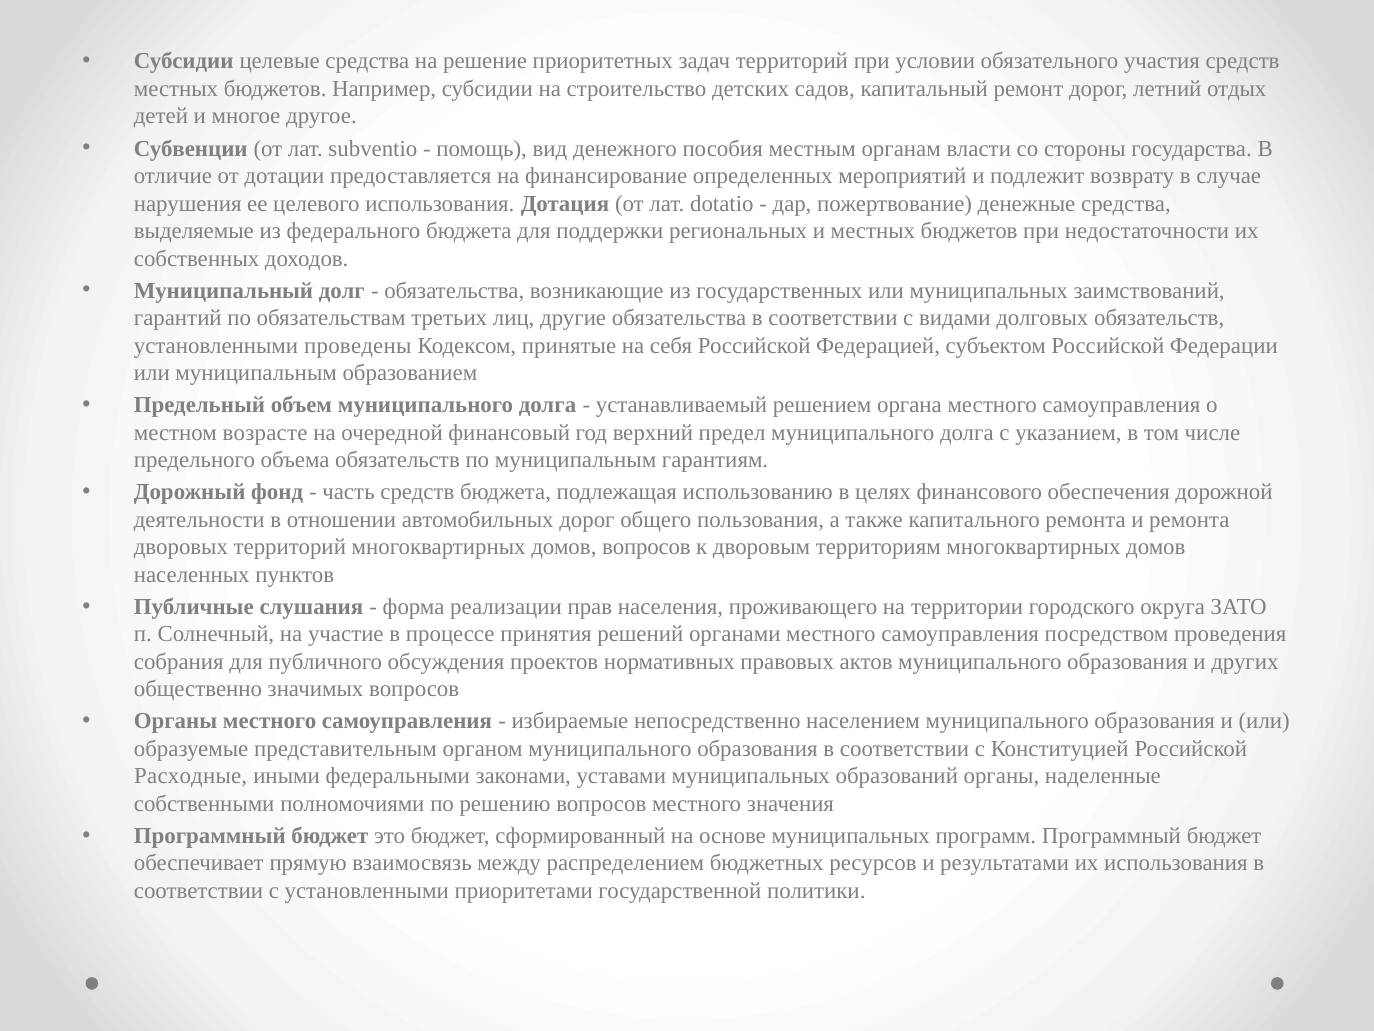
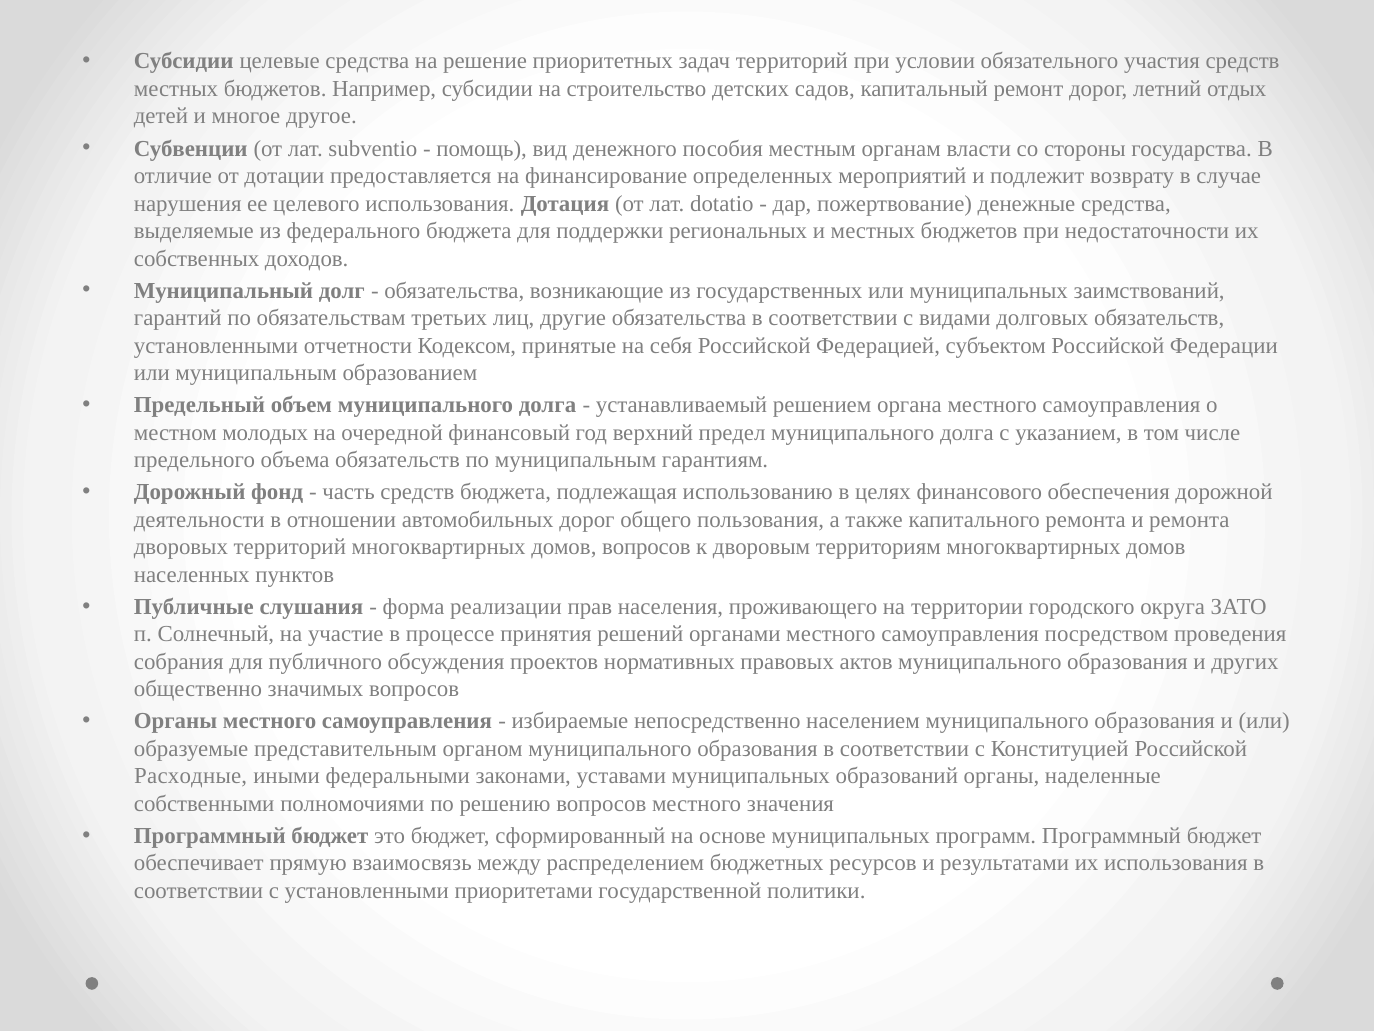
проведены: проведены -> отчетности
возрасте: возрасте -> молодых
